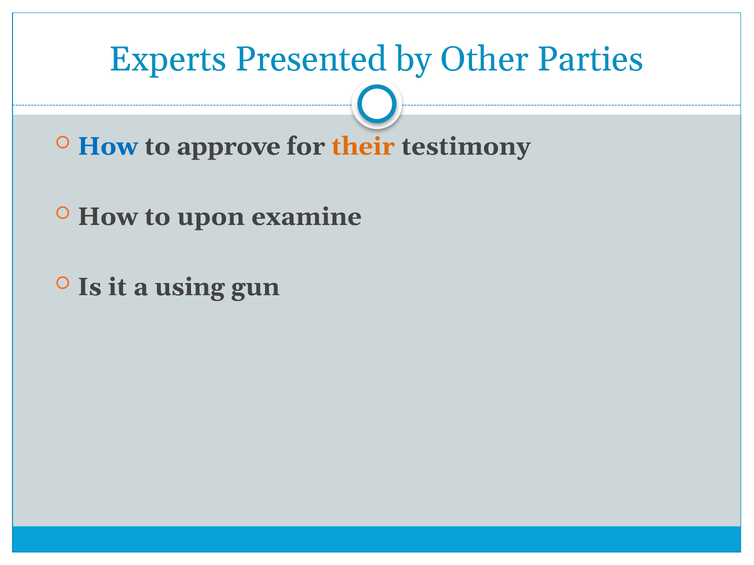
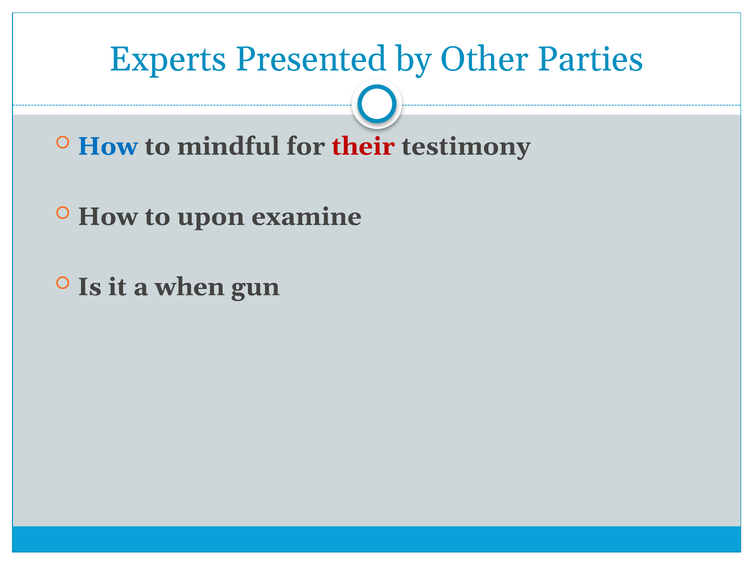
approve: approve -> mindful
their colour: orange -> red
using: using -> when
